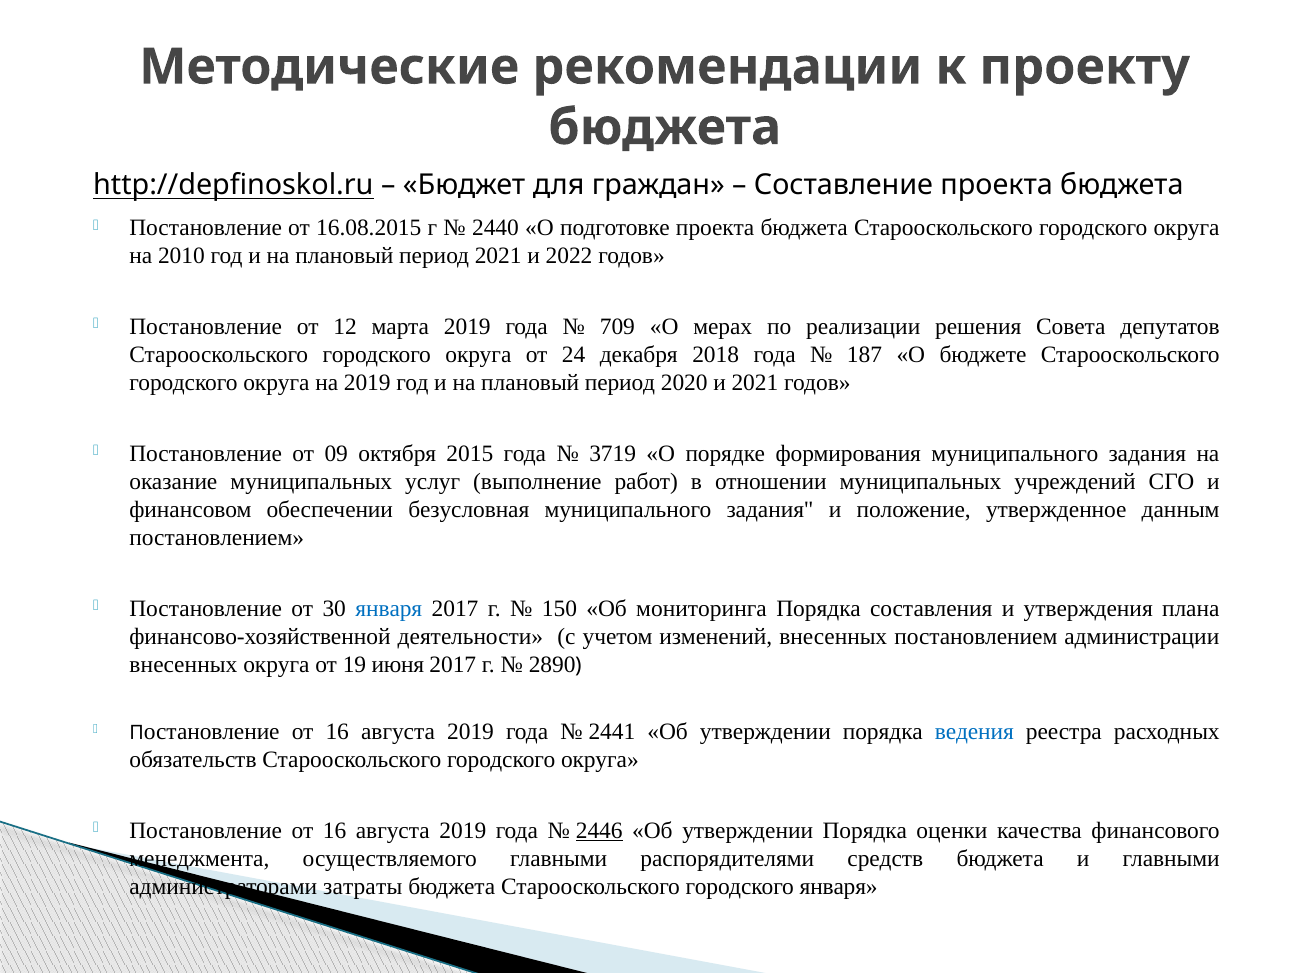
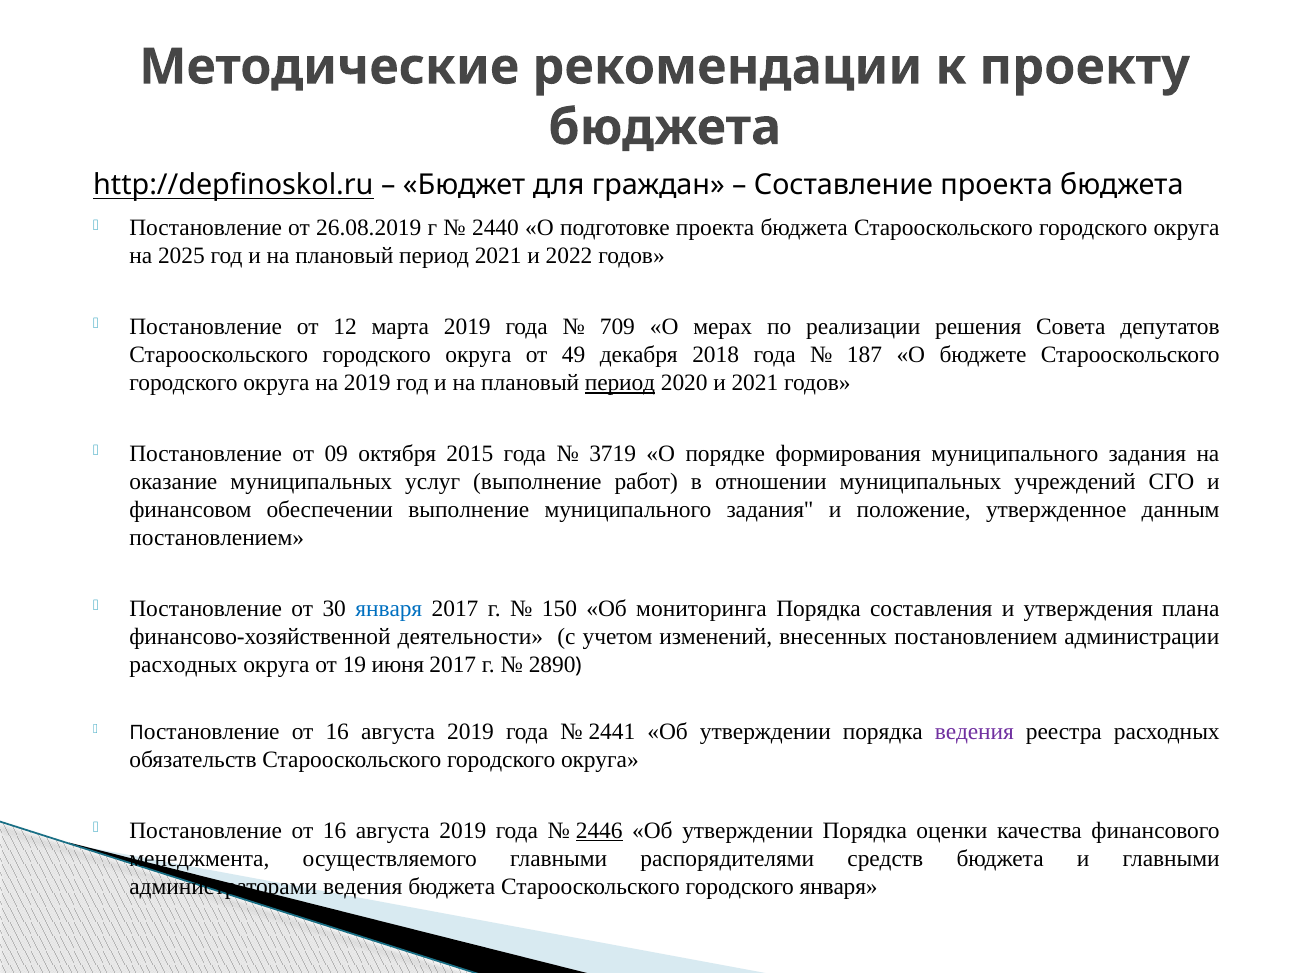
16.08.2015: 16.08.2015 -> 26.08.2019
2010: 2010 -> 2025
24: 24 -> 49
период at (620, 383) underline: none -> present
обеспечении безусловная: безусловная -> выполнение
внесенных at (183, 665): внесенных -> расходных
ведения at (974, 731) colour: blue -> purple
администраторами затраты: затраты -> ведения
